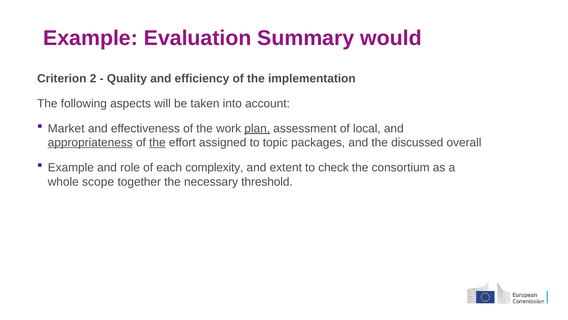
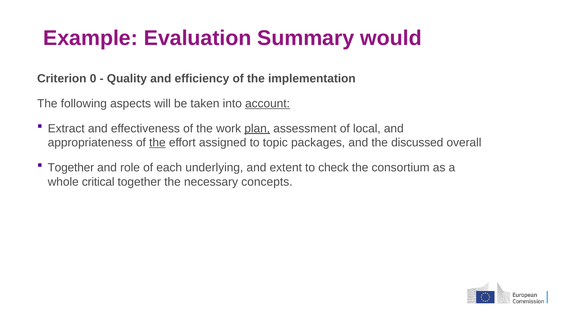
2: 2 -> 0
account underline: none -> present
Market: Market -> Extract
appropriateness underline: present -> none
Example at (71, 167): Example -> Together
complexity: complexity -> underlying
scope: scope -> critical
threshold: threshold -> concepts
